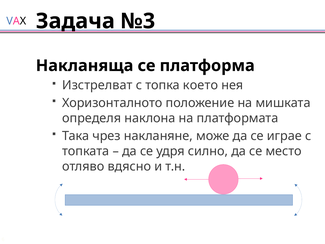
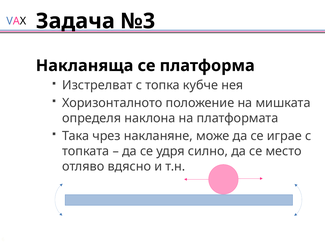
което: което -> кубче
